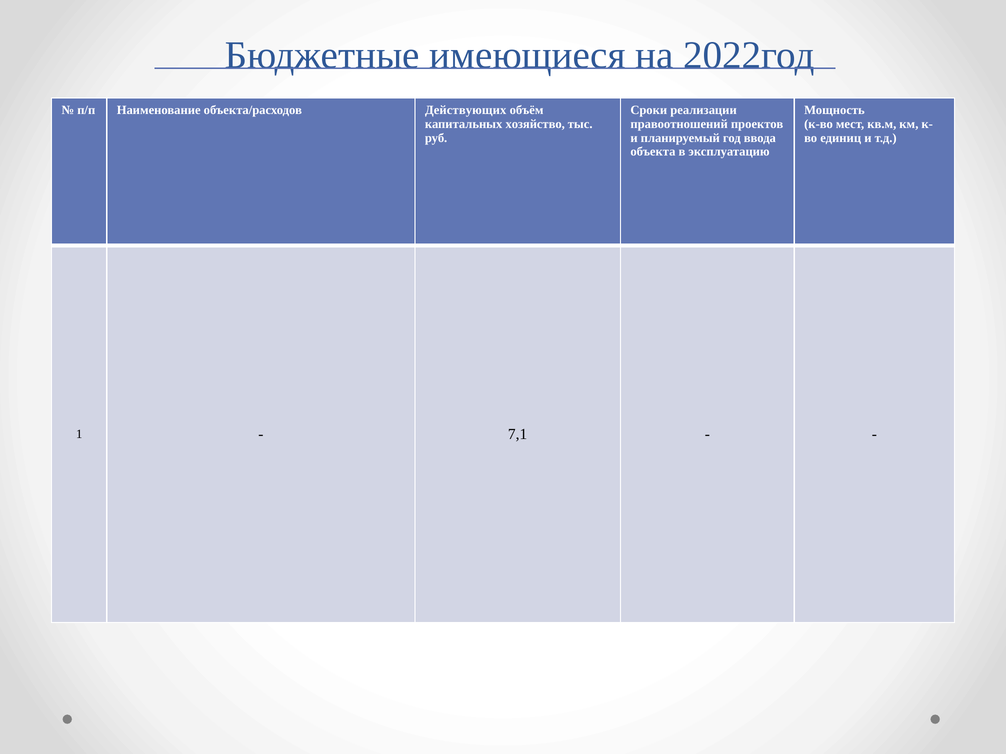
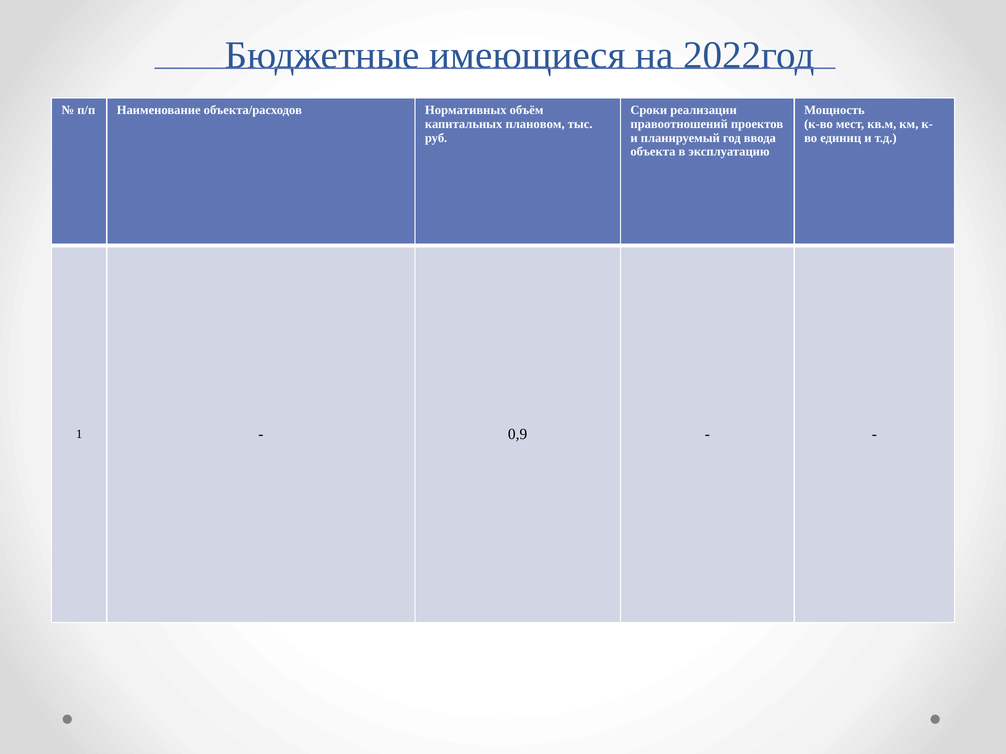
Действующих: Действующих -> Нормативных
хозяйство: хозяйство -> плановом
7,1: 7,1 -> 0,9
